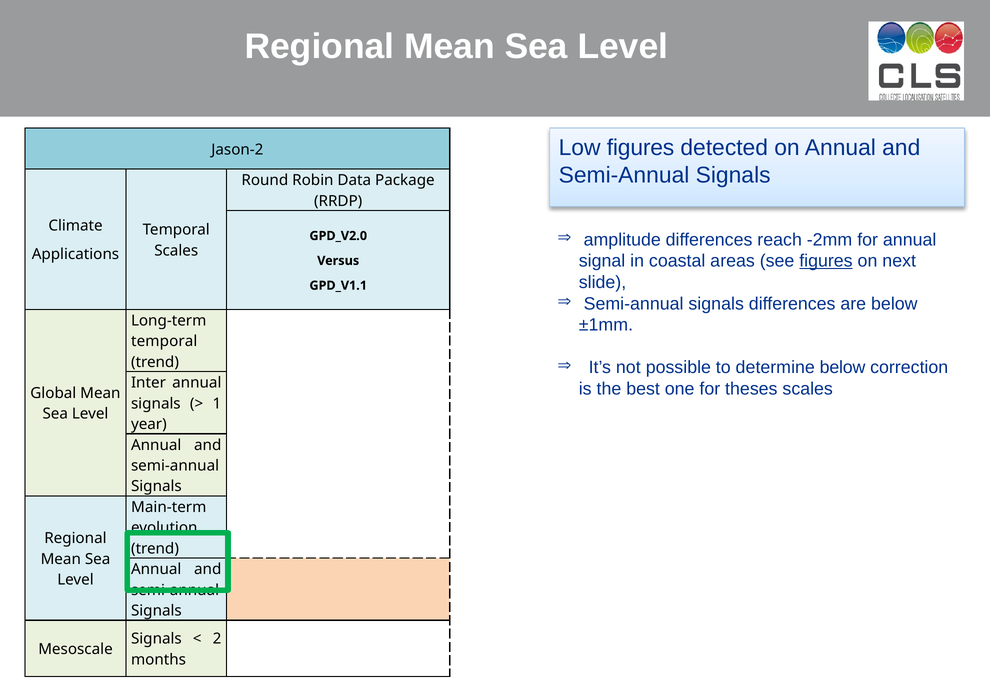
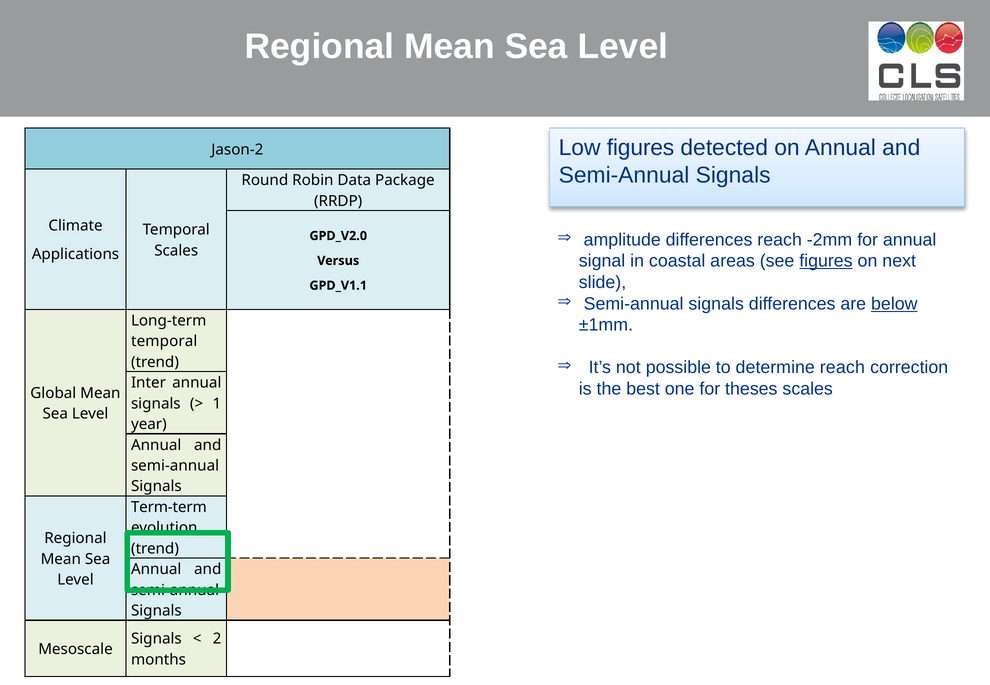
below at (894, 304) underline: none -> present
determine below: below -> reach
Main-term: Main-term -> Term-term
